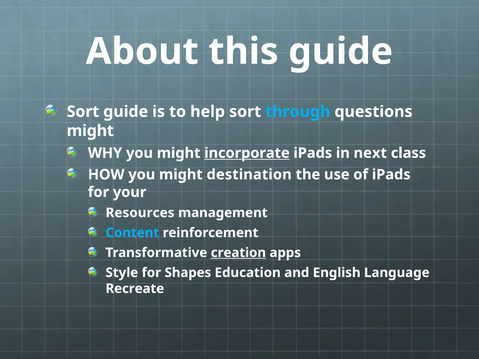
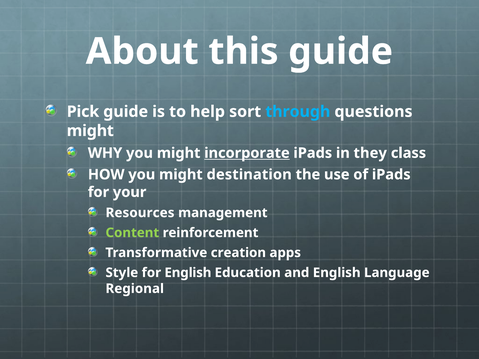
Sort at (83, 112): Sort -> Pick
next: next -> they
Content colour: light blue -> light green
creation underline: present -> none
for Shapes: Shapes -> English
Recreate: Recreate -> Regional
